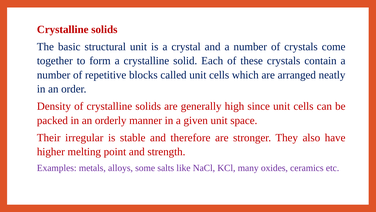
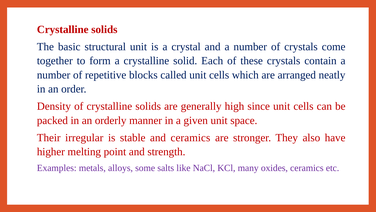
and therefore: therefore -> ceramics
